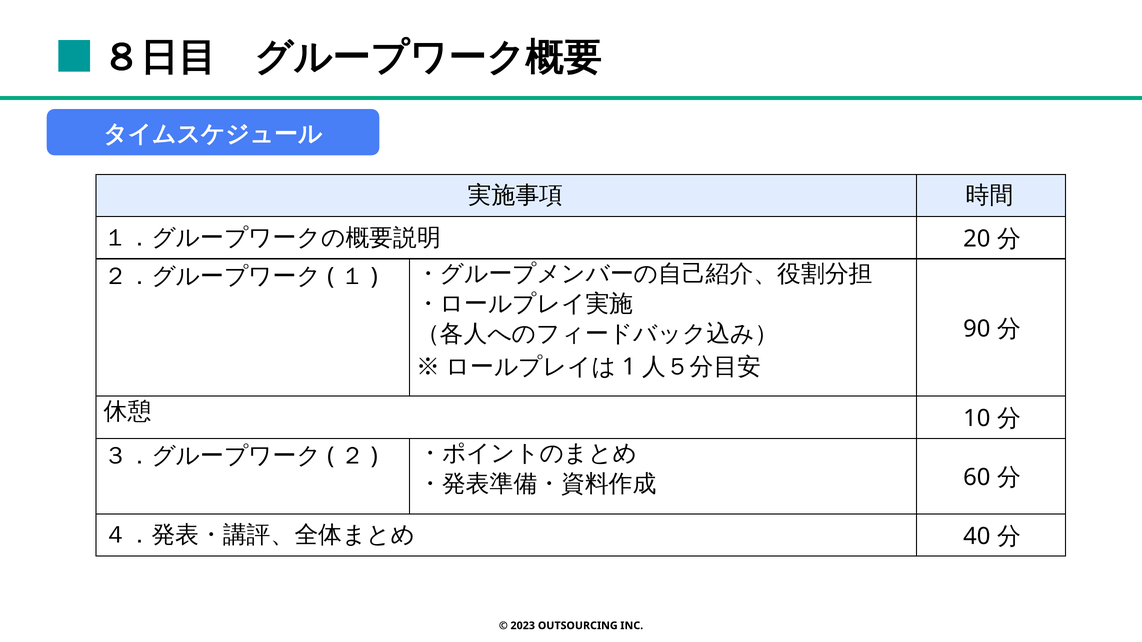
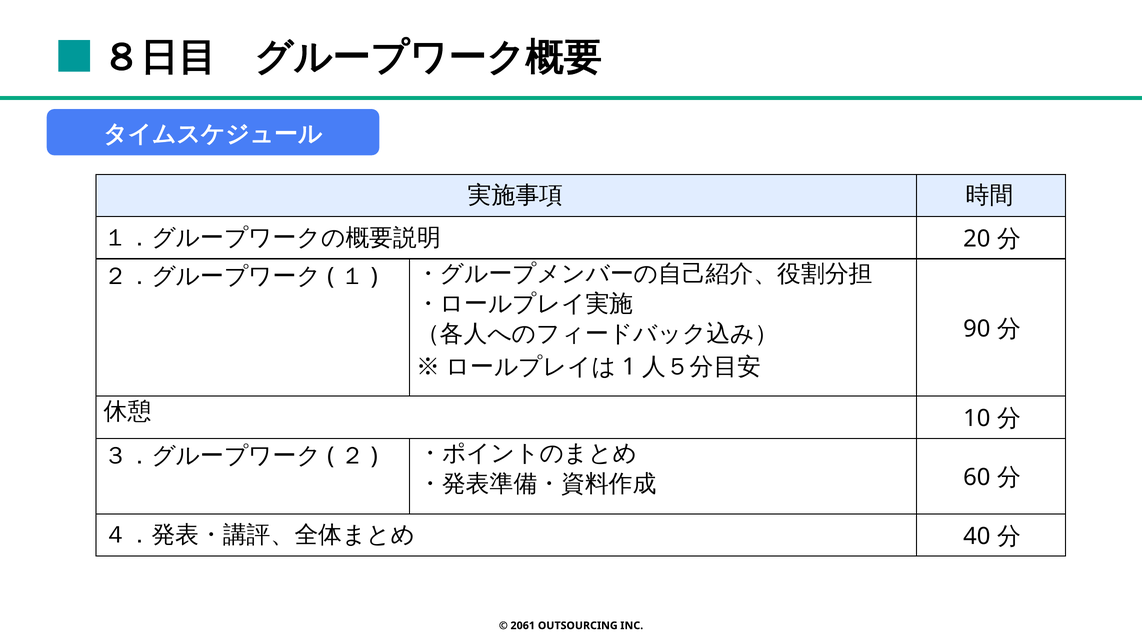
2023: 2023 -> 2061
